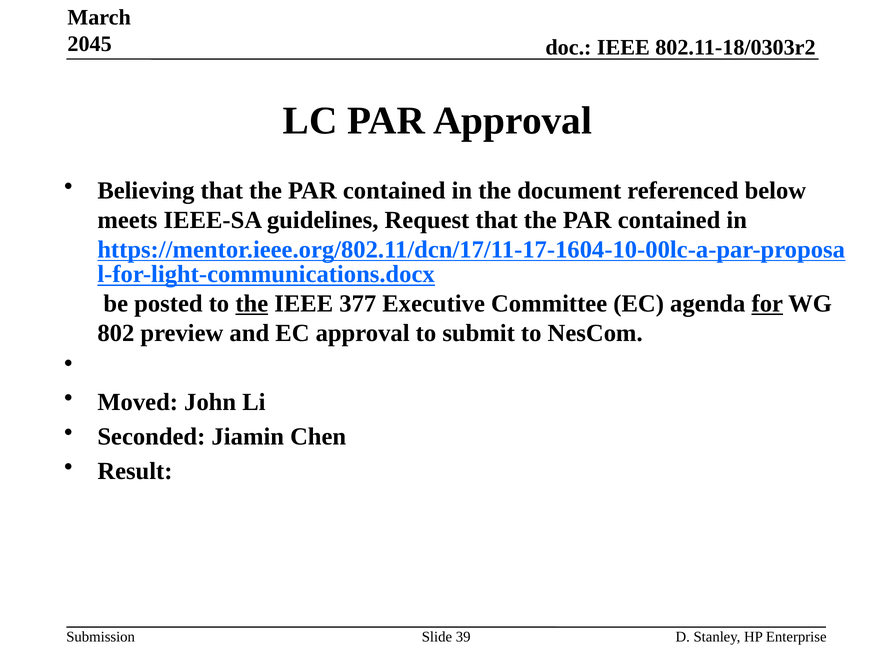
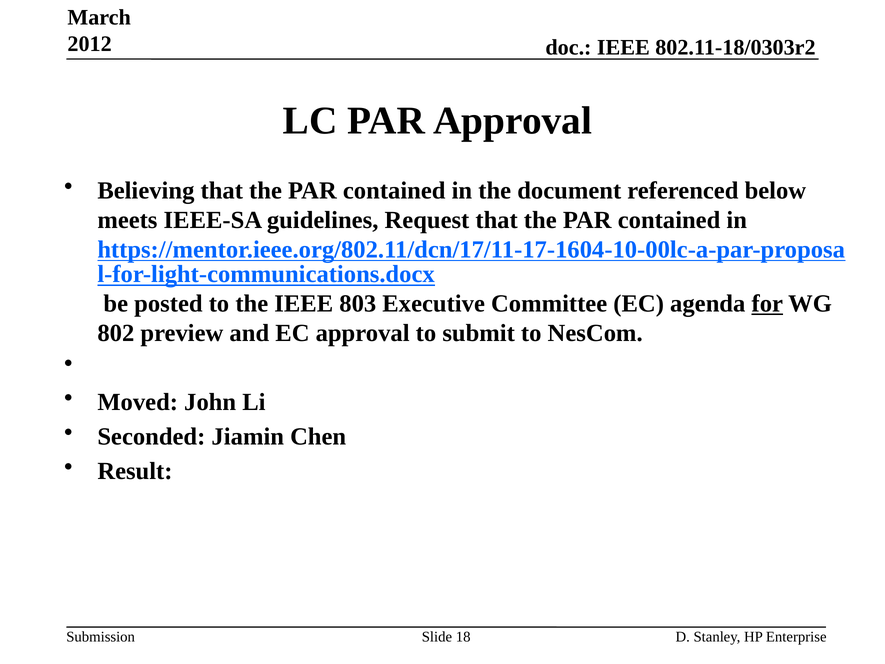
2045: 2045 -> 2012
the at (252, 304) underline: present -> none
377: 377 -> 803
39: 39 -> 18
